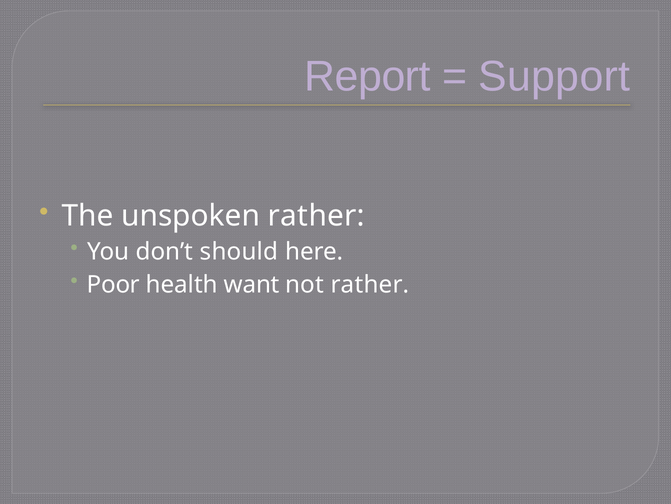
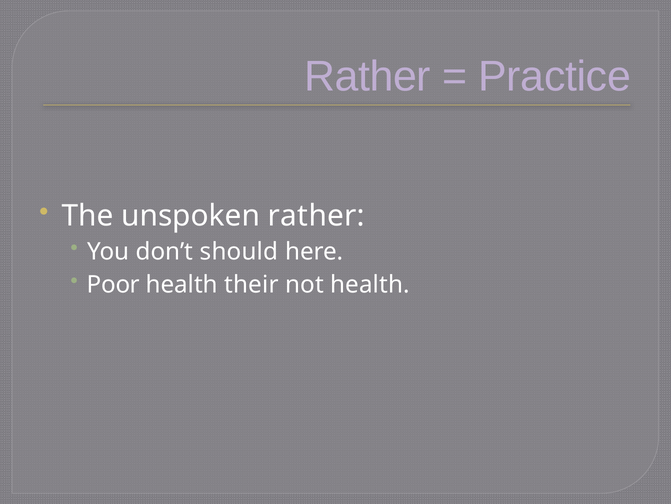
Report at (367, 76): Report -> Rather
Support: Support -> Practice
want: want -> their
not rather: rather -> health
